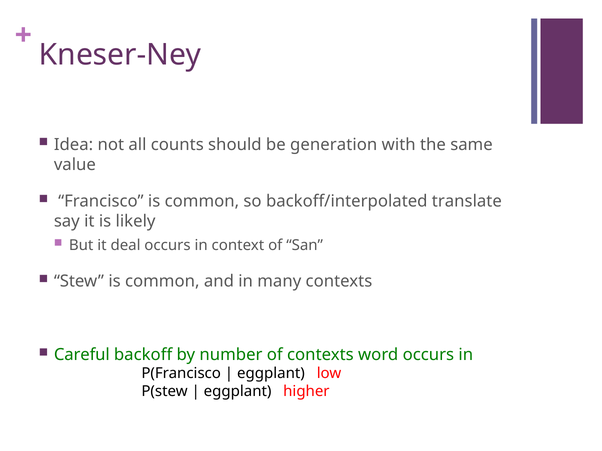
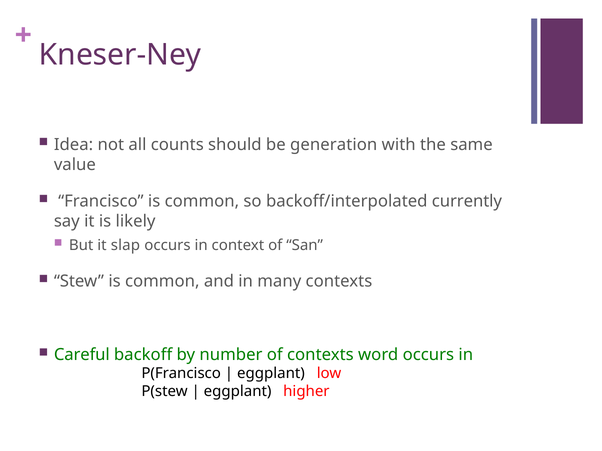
translate: translate -> currently
deal: deal -> slap
